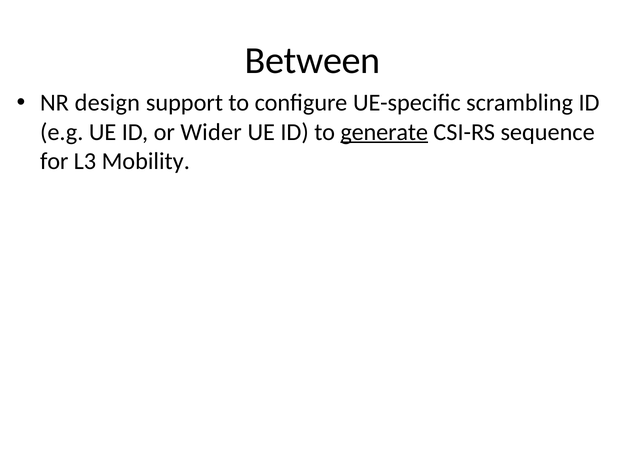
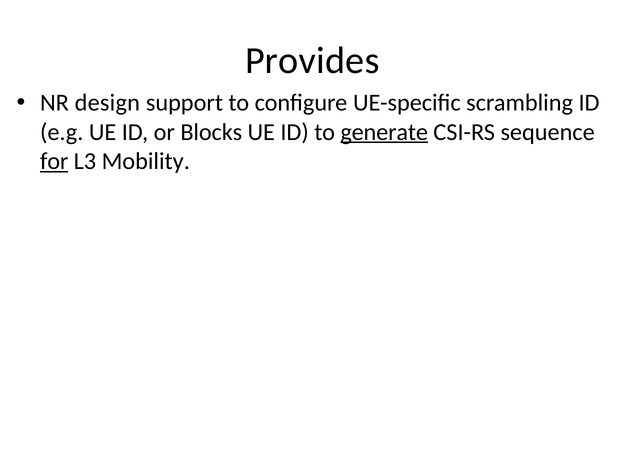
Between: Between -> Provides
Wider: Wider -> Blocks
for underline: none -> present
